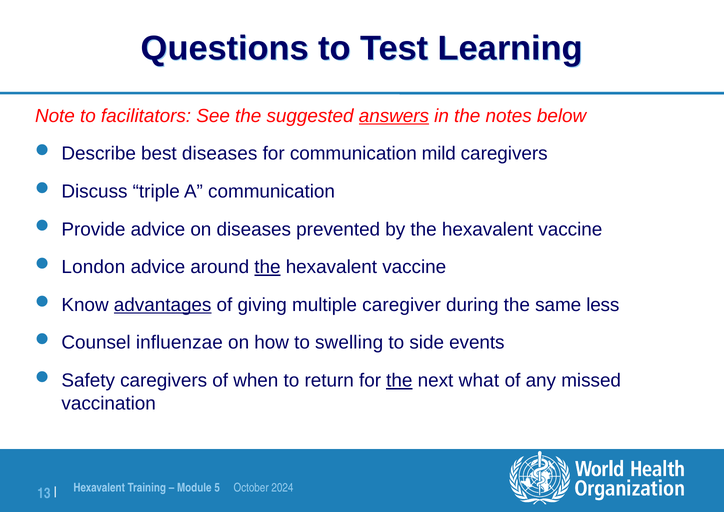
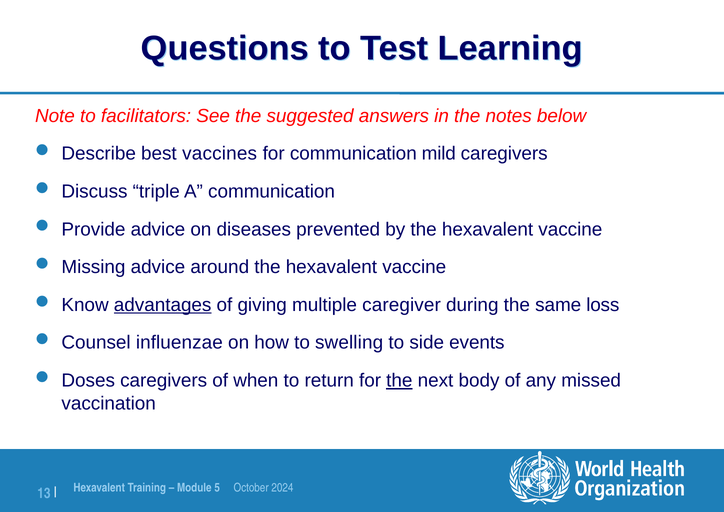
answers underline: present -> none
best diseases: diseases -> vaccines
London: London -> Missing
the at (267, 267) underline: present -> none
less: less -> loss
Safety: Safety -> Doses
what: what -> body
